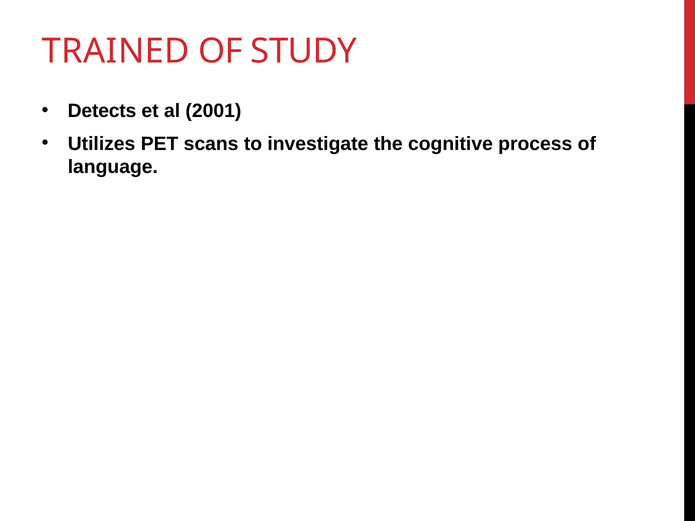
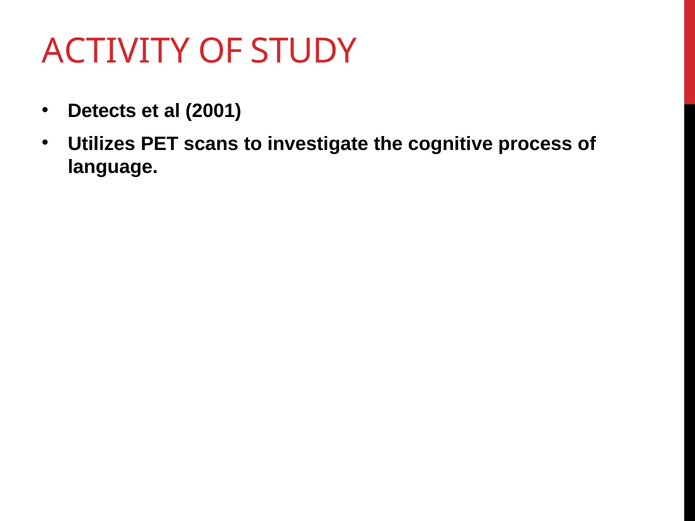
TRAINED: TRAINED -> ACTIVITY
